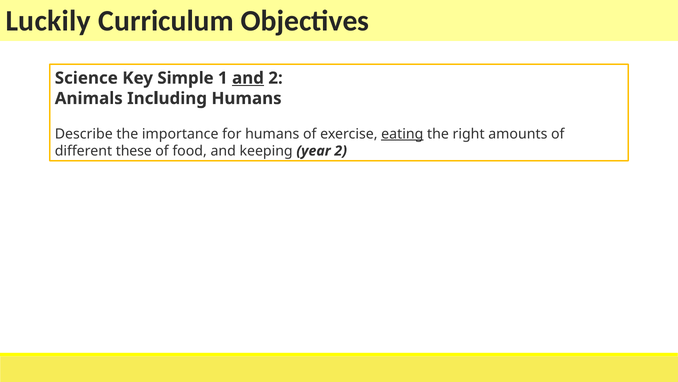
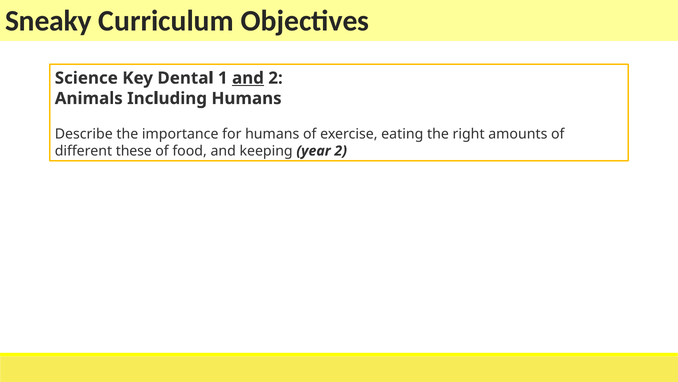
Luckily: Luckily -> Sneaky
Simple: Simple -> Dental
eating underline: present -> none
